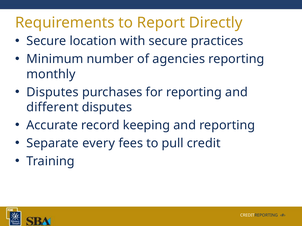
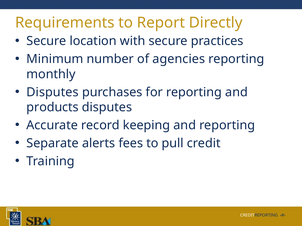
different: different -> products
every: every -> alerts
